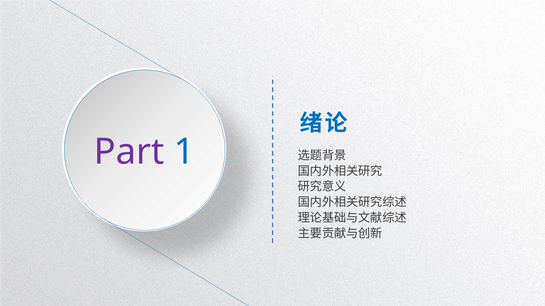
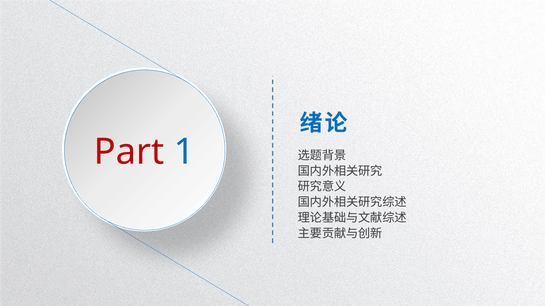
Part colour: purple -> red
